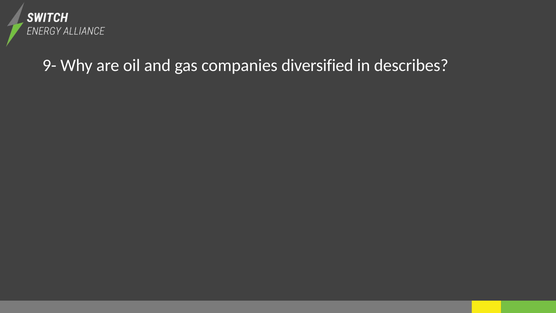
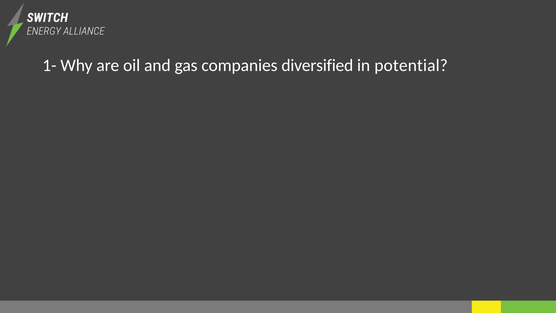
9-: 9- -> 1-
describes: describes -> potential
